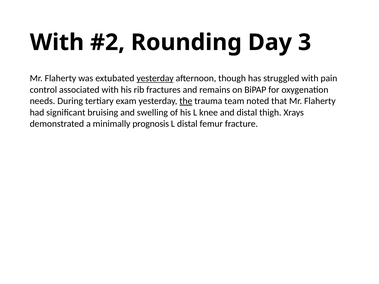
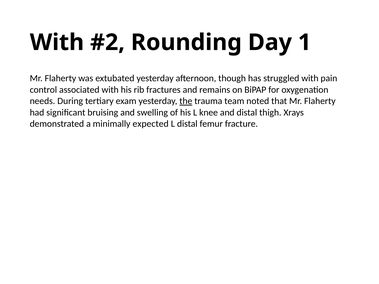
3: 3 -> 1
yesterday at (155, 78) underline: present -> none
prognosis: prognosis -> expected
